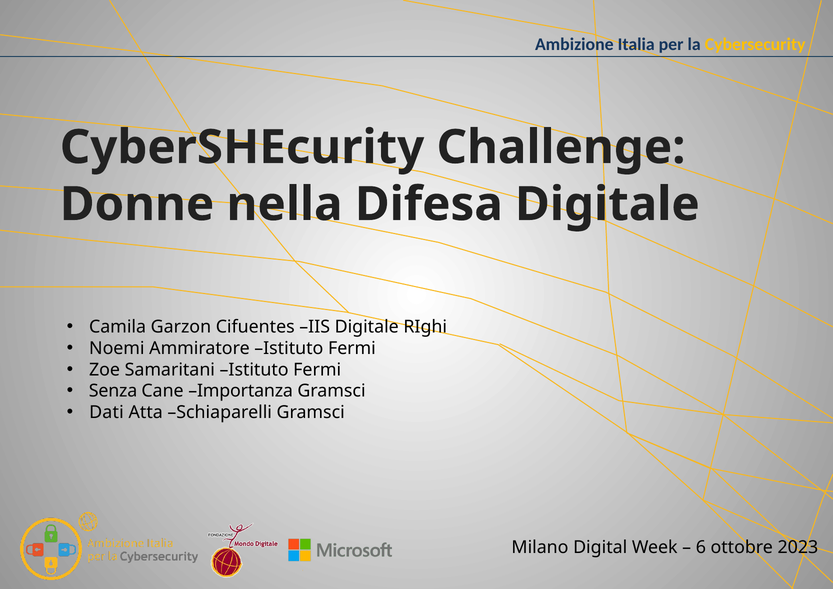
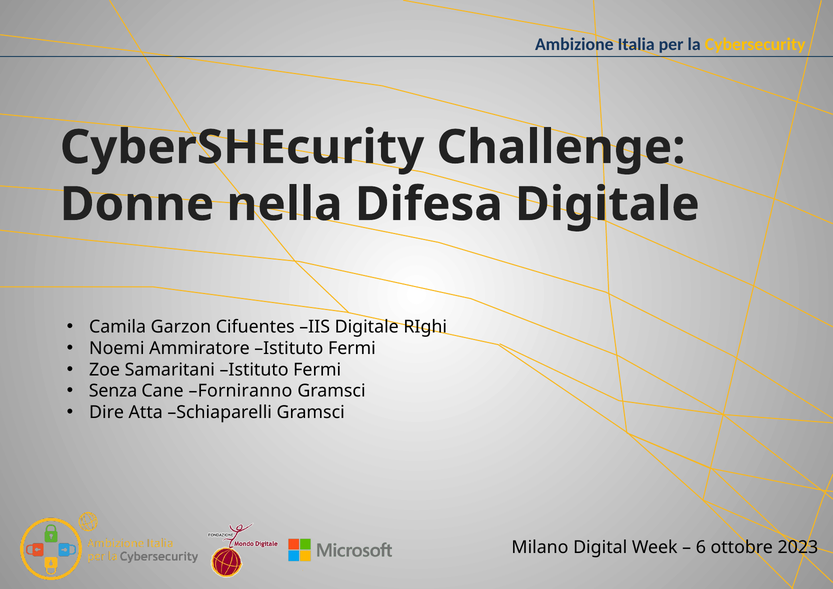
Importanza: Importanza -> Forniranno
Dati: Dati -> Dire
